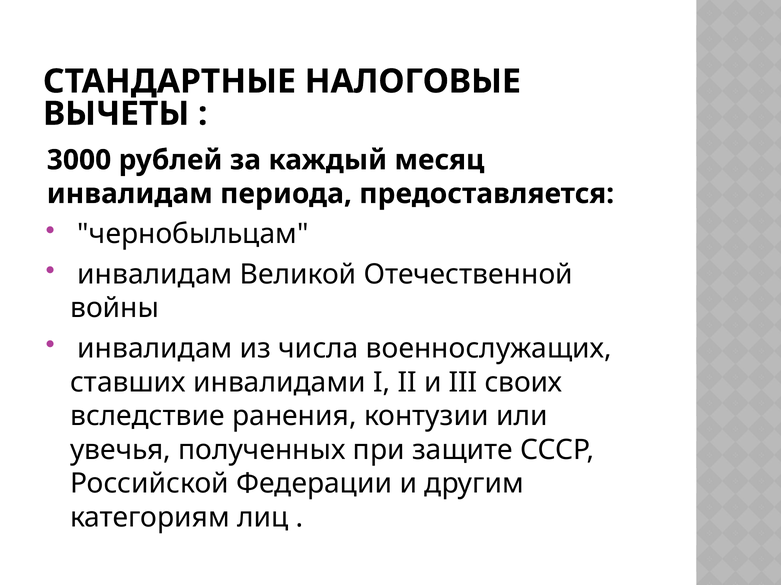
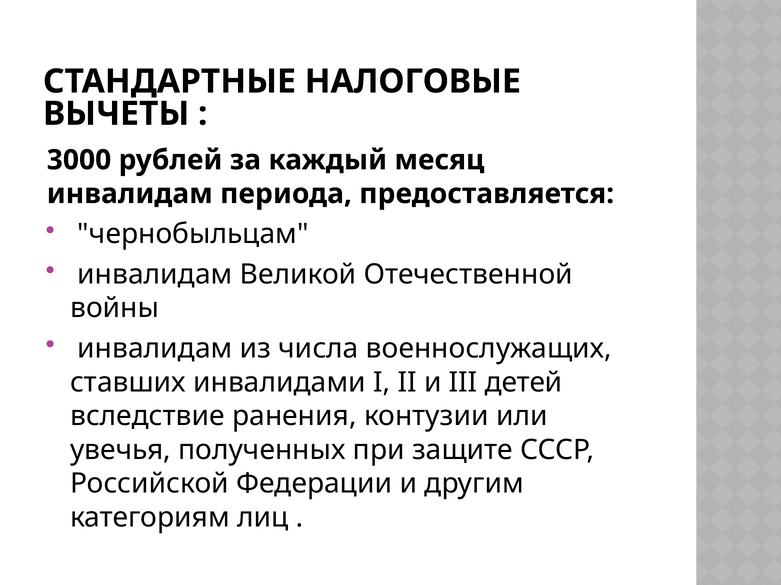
своих: своих -> детей
